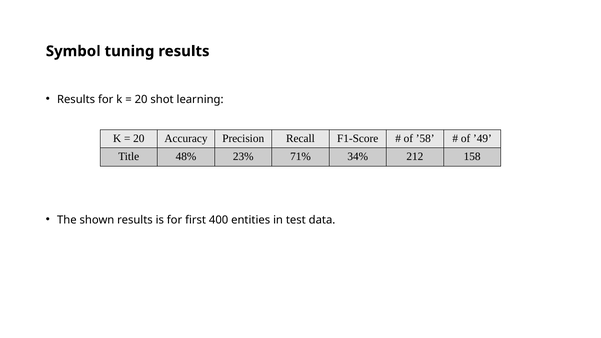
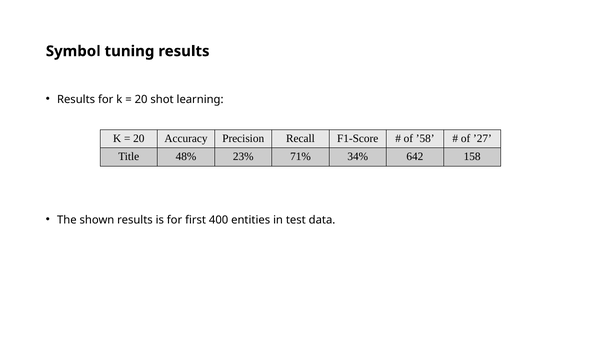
’49: ’49 -> ’27
212: 212 -> 642
